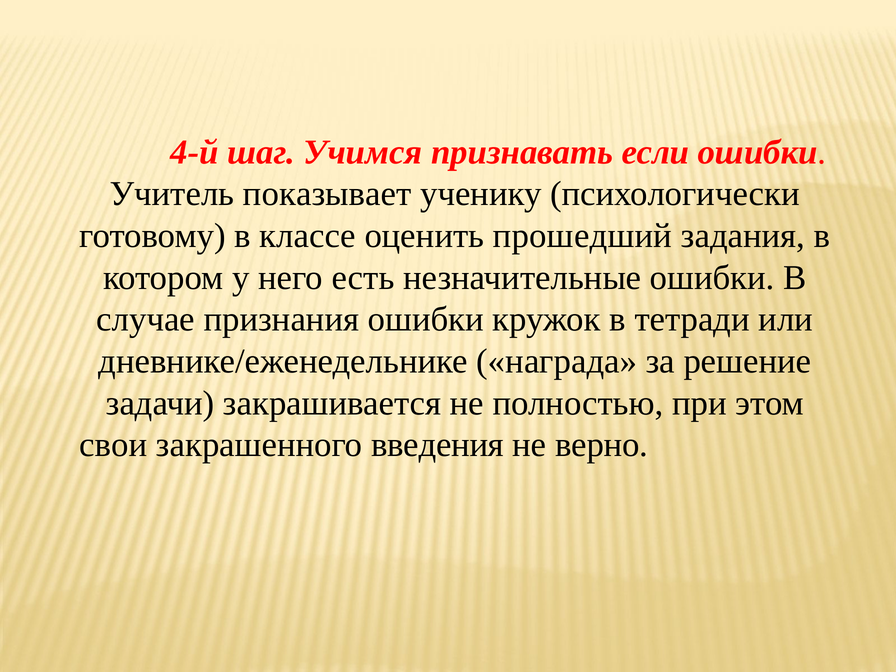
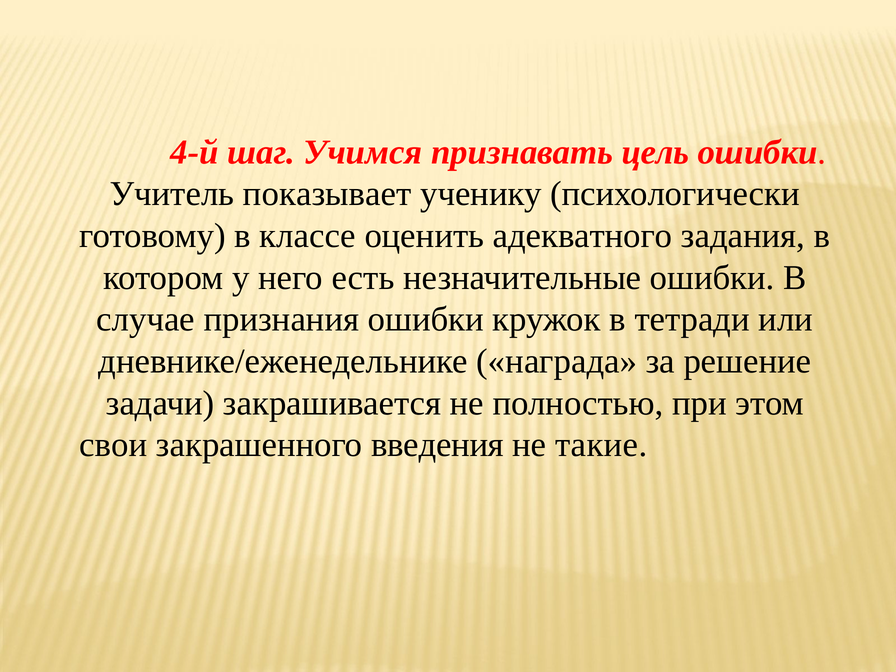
если: если -> цель
прошедший: прошедший -> адекватного
верно: верно -> такие
